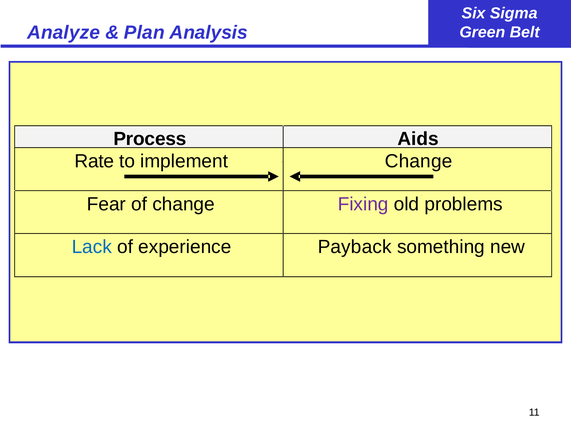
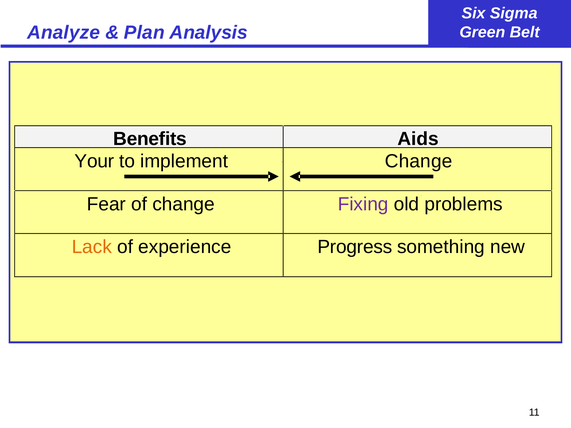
Process: Process -> Benefits
Rate: Rate -> Your
Lack colour: blue -> orange
Payback: Payback -> Progress
